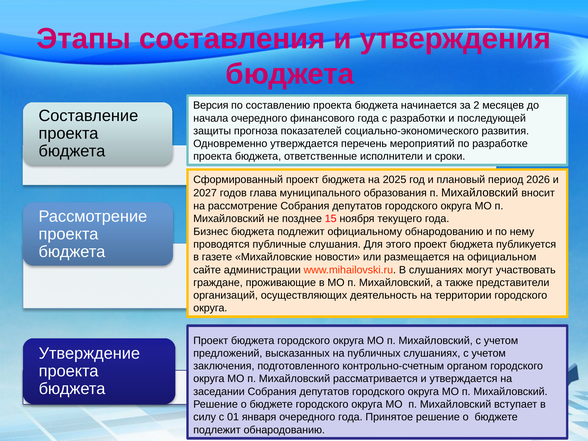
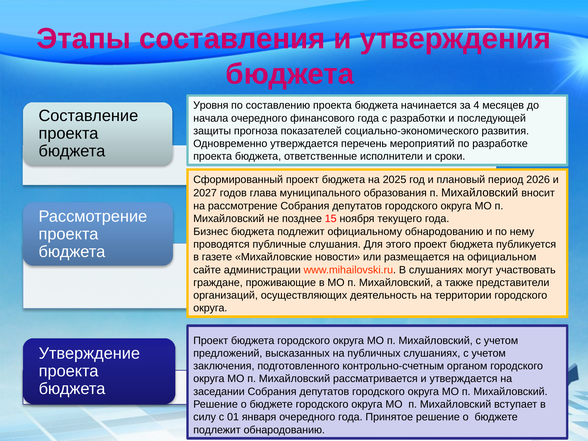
Версия: Версия -> Уровня
2: 2 -> 4
